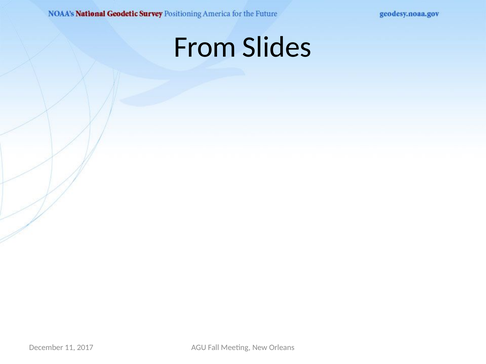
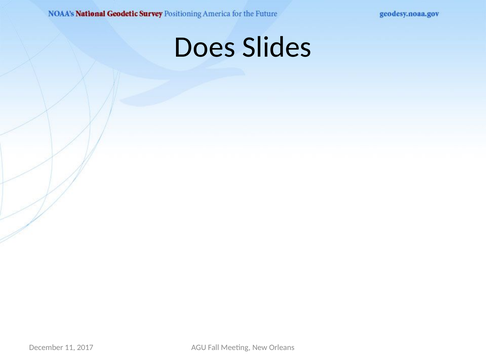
From: From -> Does
